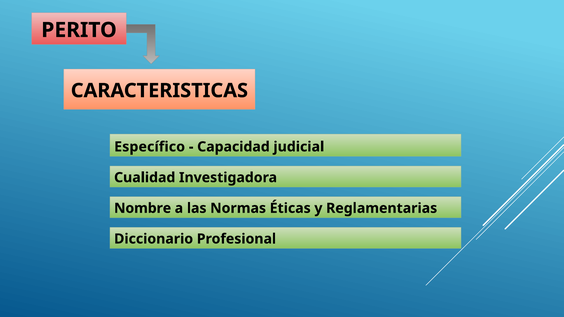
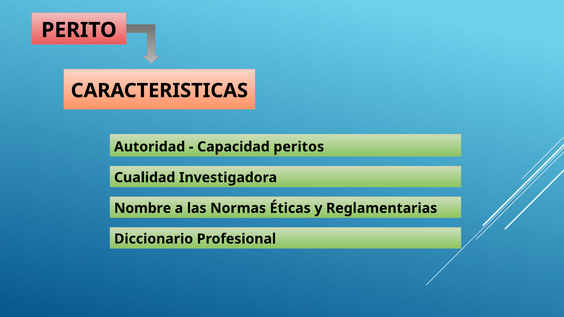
Específico: Específico -> Autoridad
judicial: judicial -> peritos
